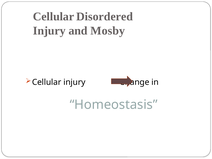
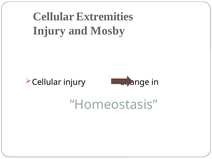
Disordered: Disordered -> Extremities
